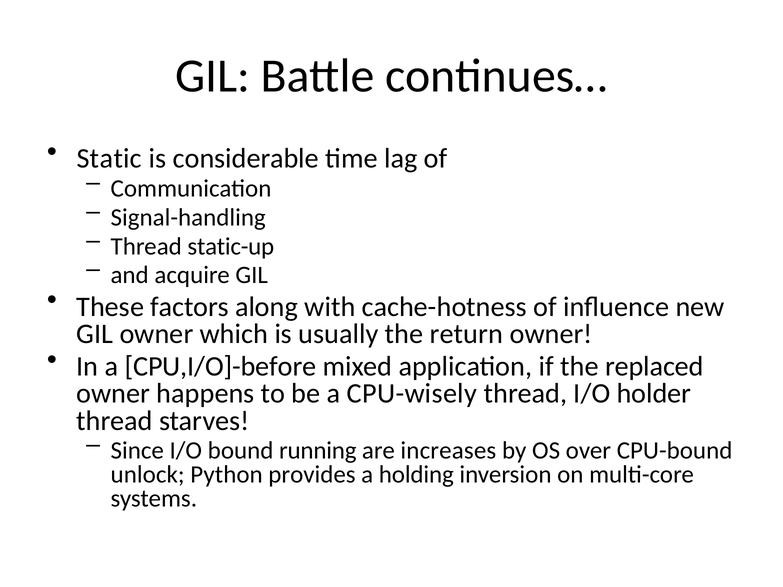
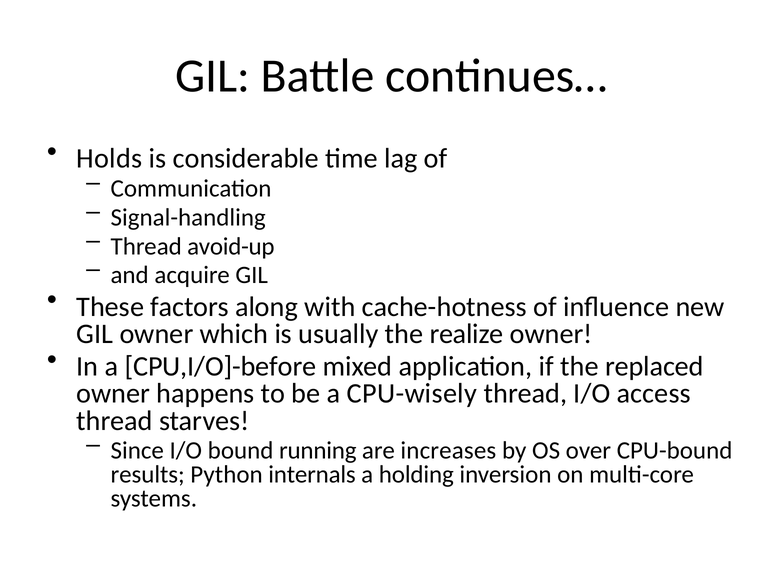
Static: Static -> Holds
static-up: static-up -> avoid-up
return: return -> realize
holder: holder -> access
unlock: unlock -> results
provides: provides -> internals
